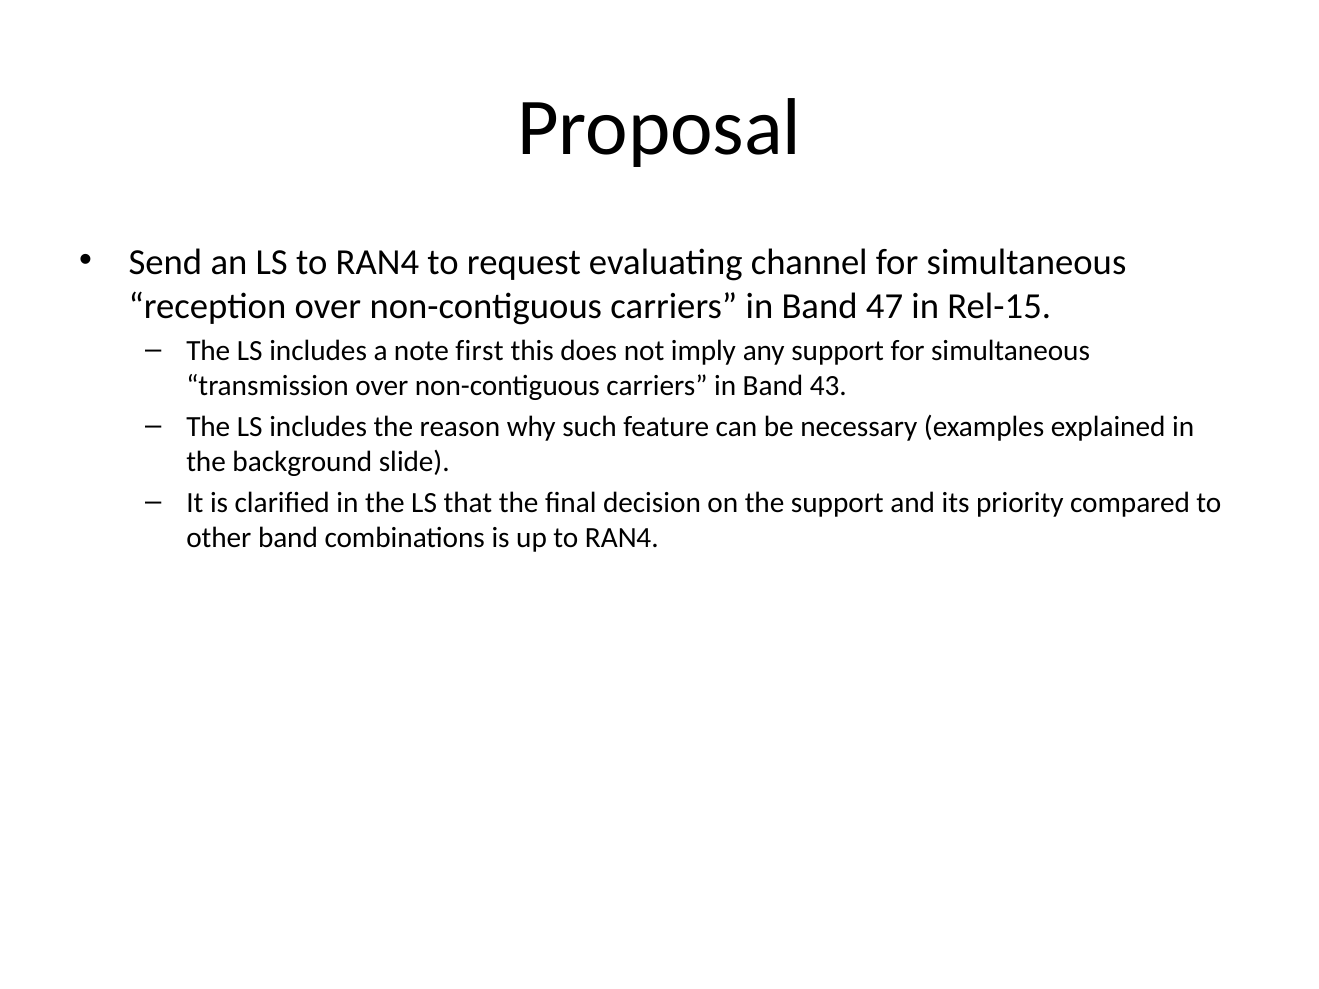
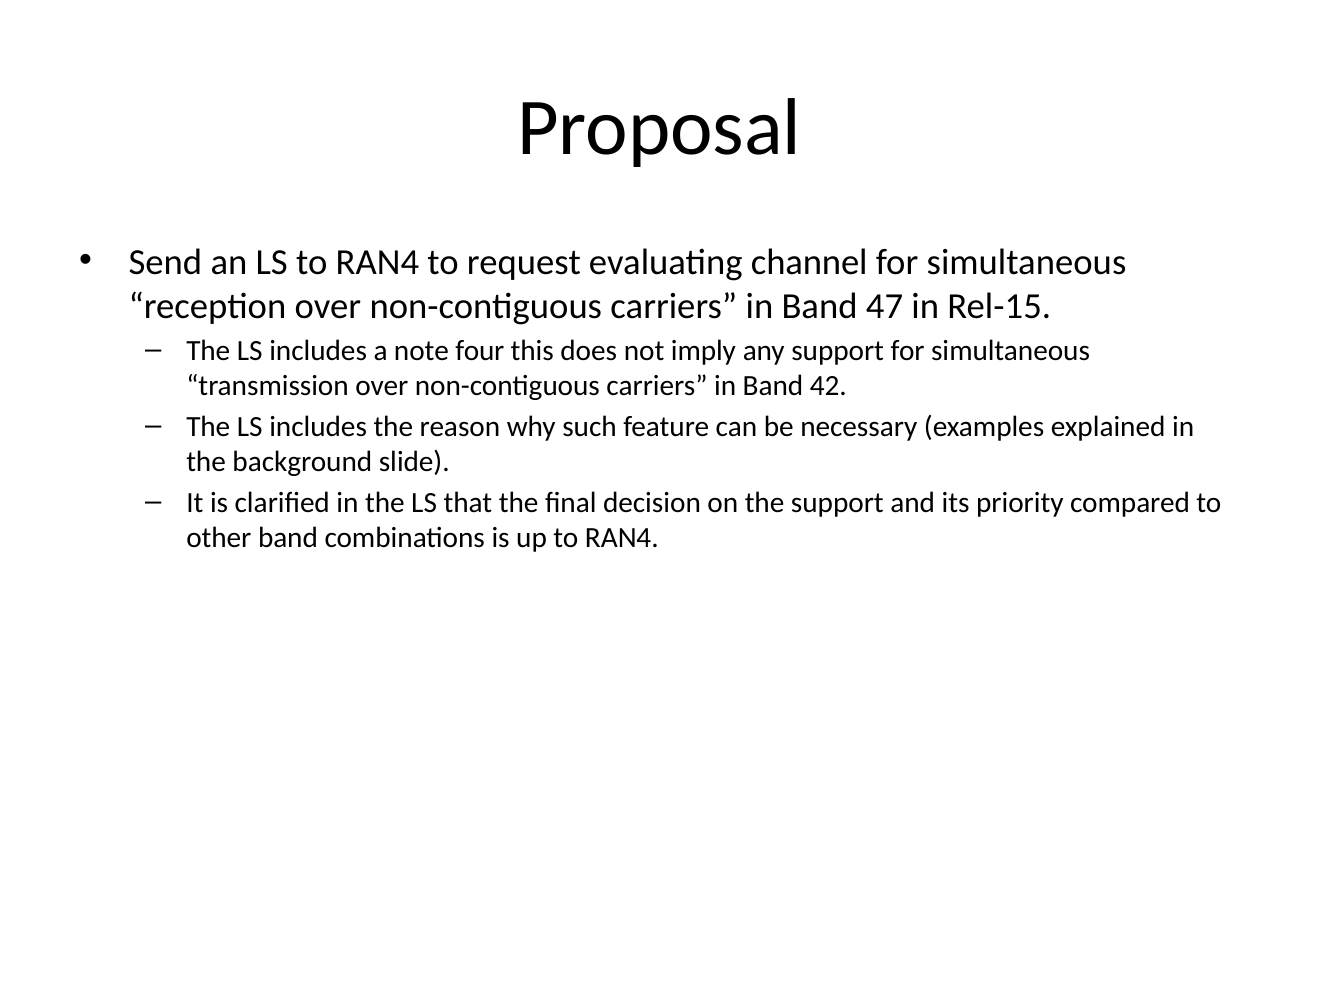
first: first -> four
43: 43 -> 42
